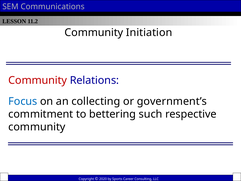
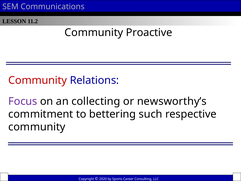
Initiation: Initiation -> Proactive
Focus colour: blue -> purple
government’s: government’s -> newsworthy’s
